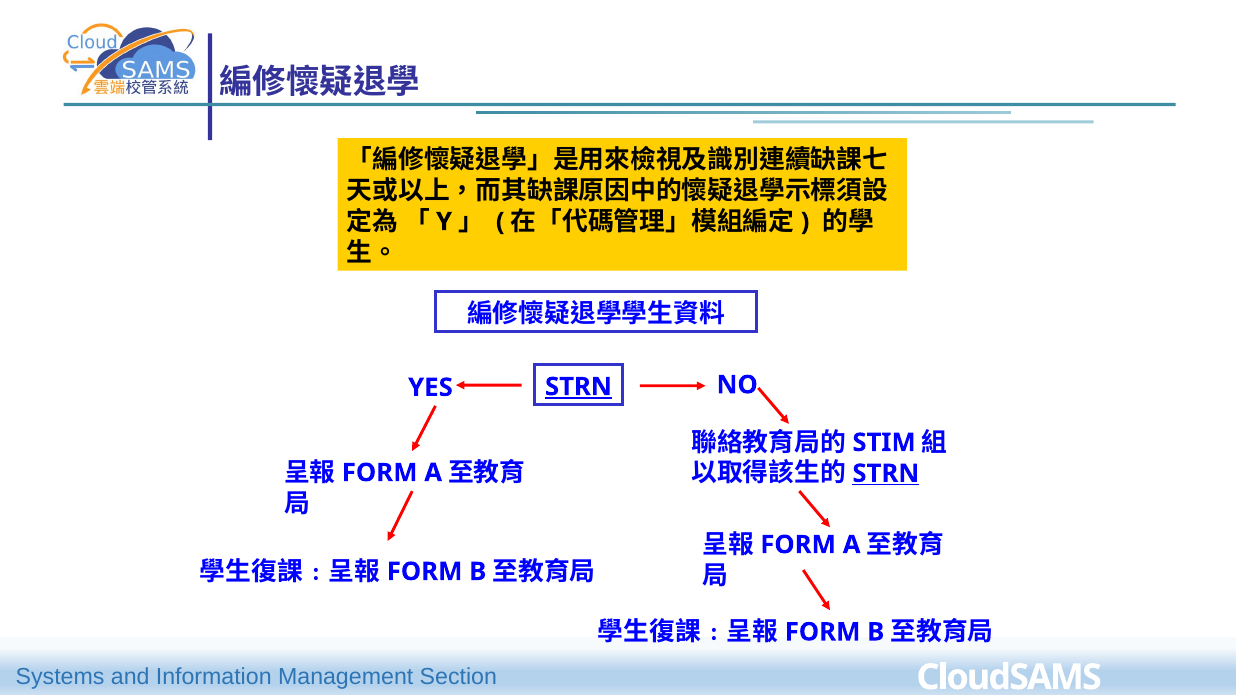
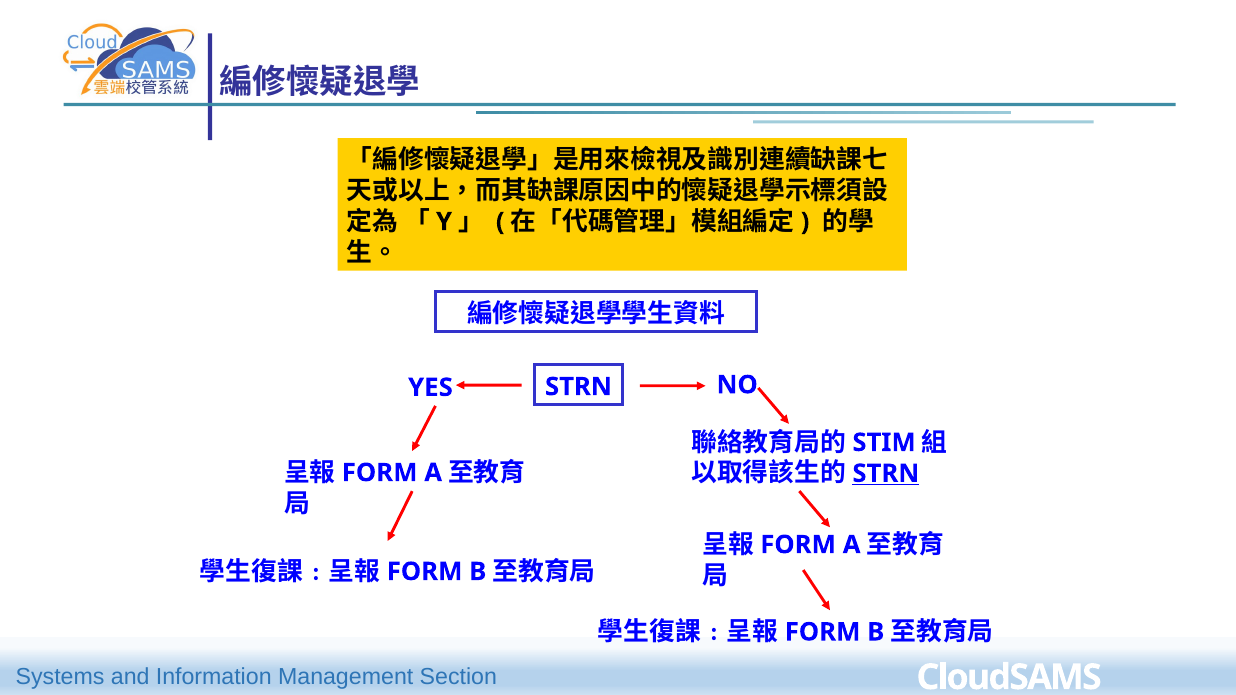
STRN at (578, 387) underline: present -> none
